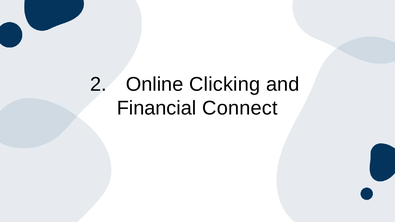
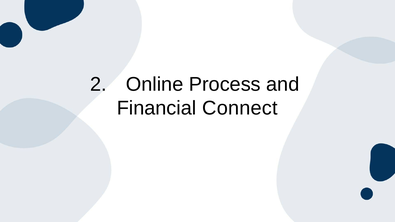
Clicking: Clicking -> Process
